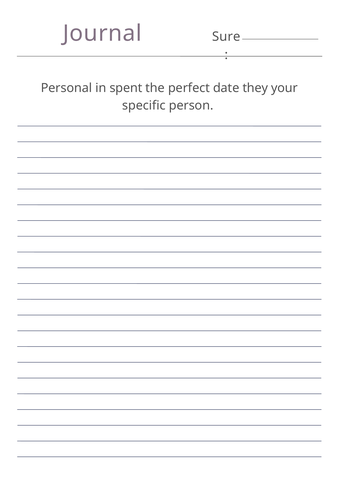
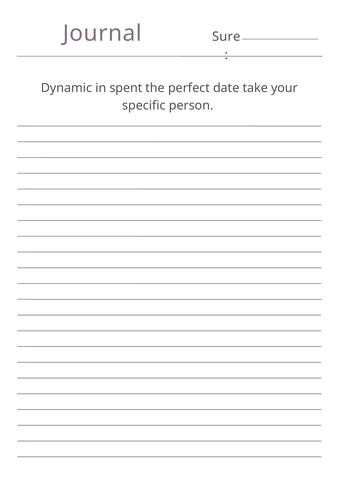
Personal: Personal -> Dynamic
they: they -> take
